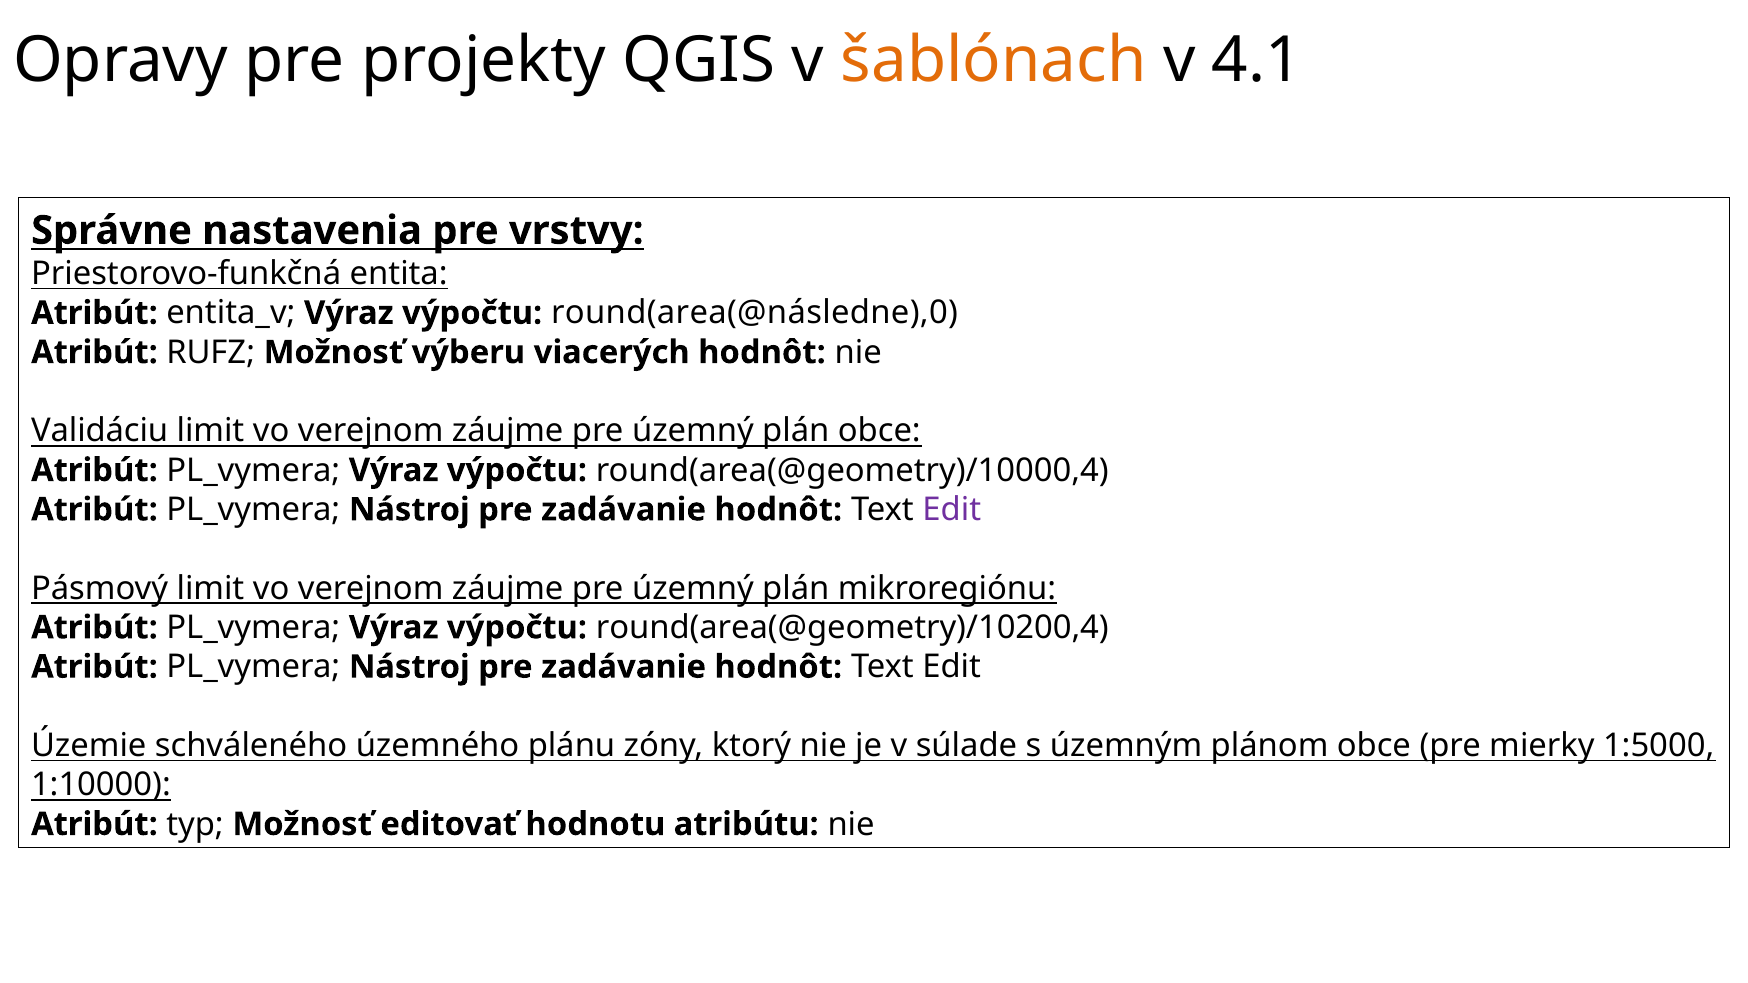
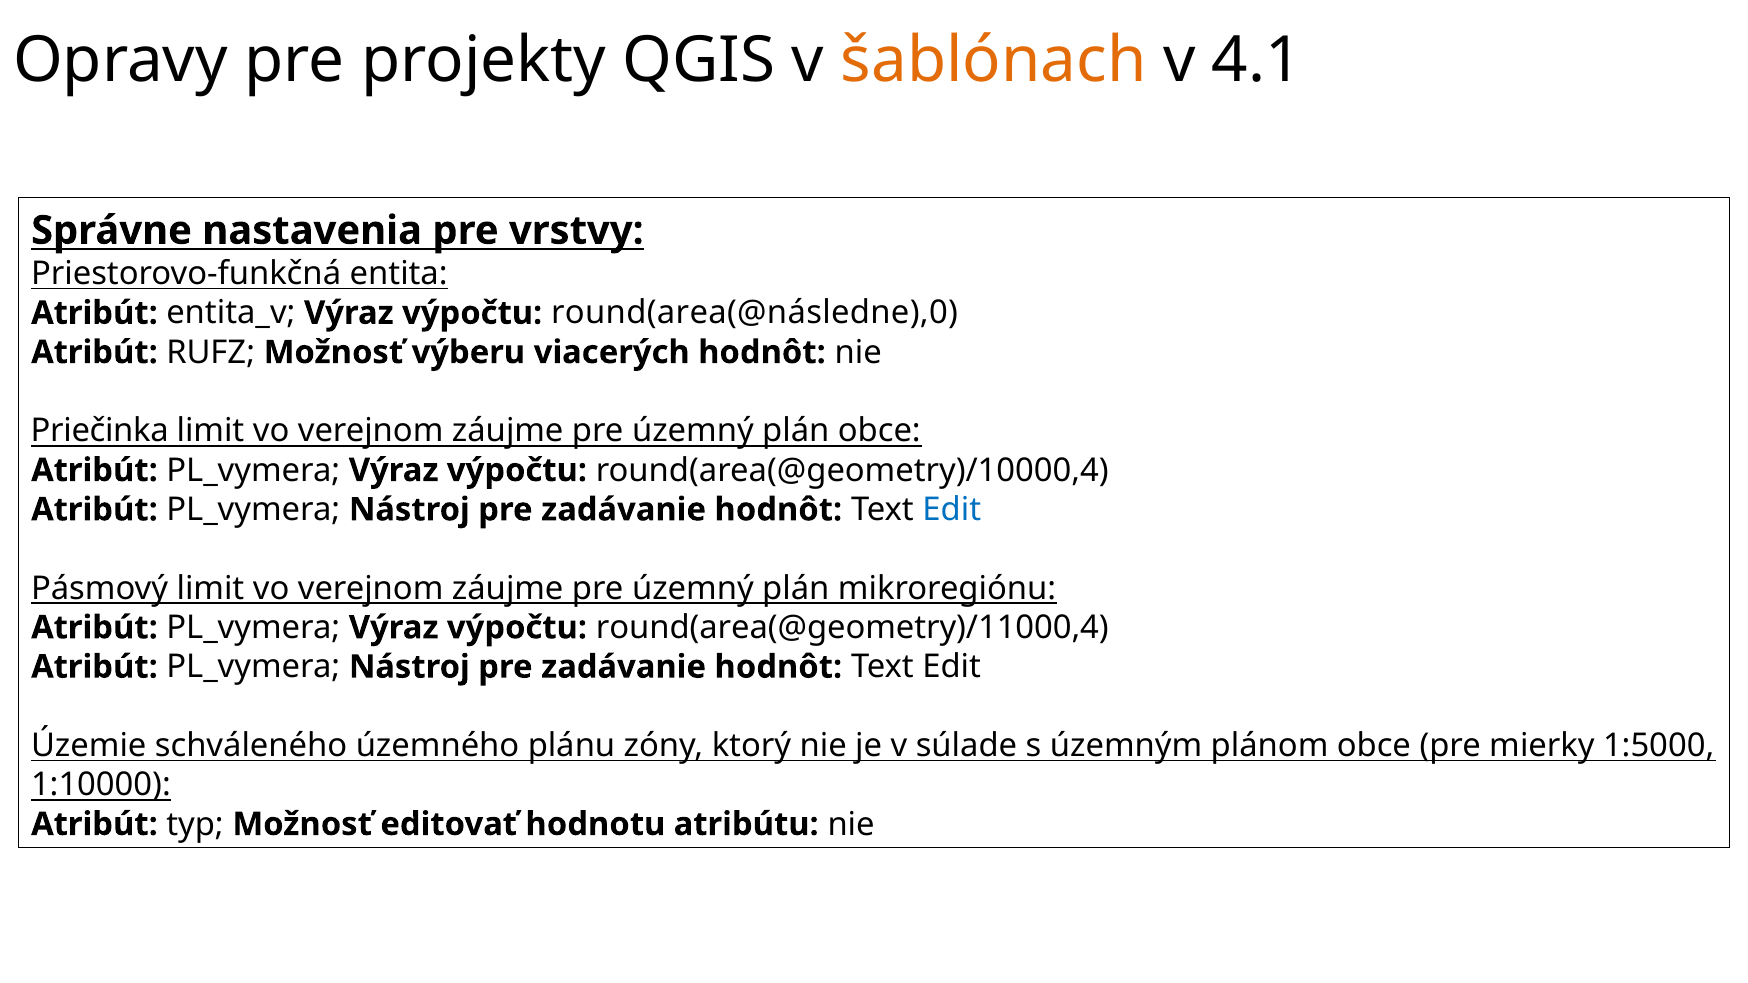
Validáciu: Validáciu -> Priečinka
Edit at (952, 510) colour: purple -> blue
round(area(@geometry)/10200,4: round(area(@geometry)/10200,4 -> round(area(@geometry)/11000,4
